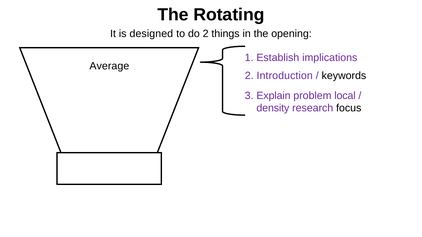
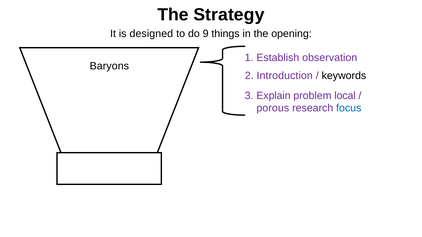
Rotating: Rotating -> Strategy
do 2: 2 -> 9
implications: implications -> observation
Average: Average -> Baryons
density: density -> porous
focus colour: black -> blue
